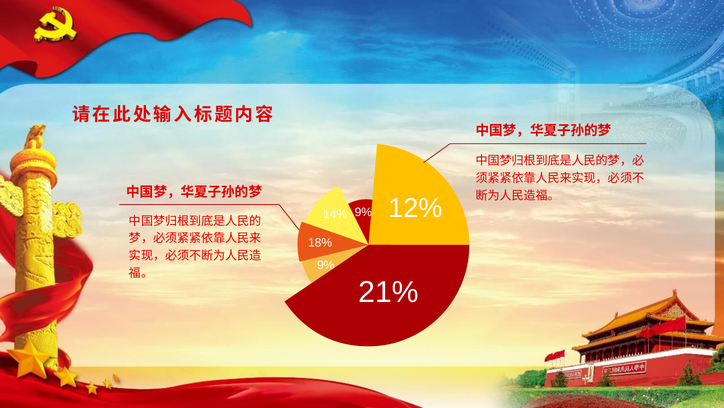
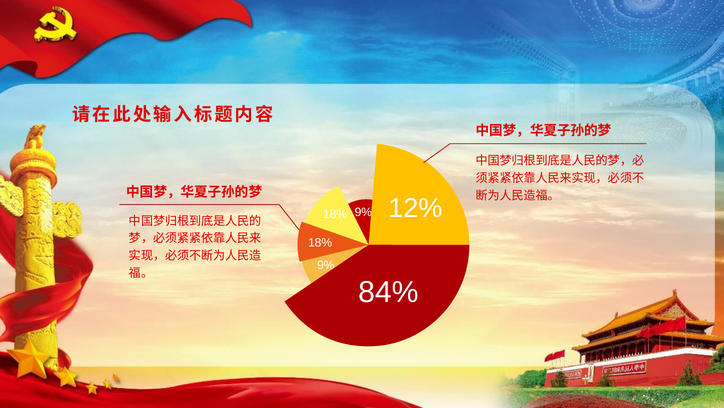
14% at (335, 214): 14% -> 18%
21%: 21% -> 84%
